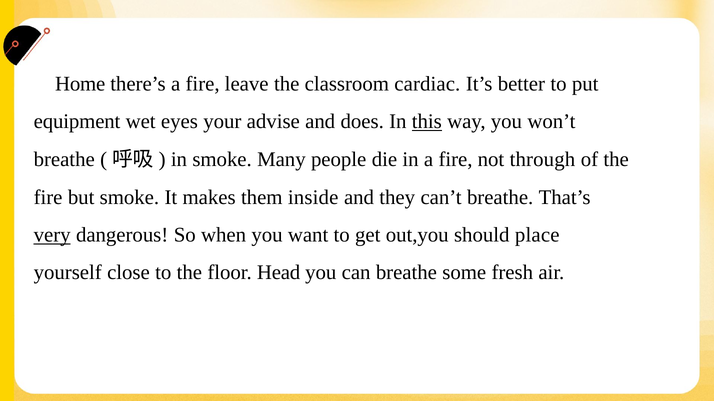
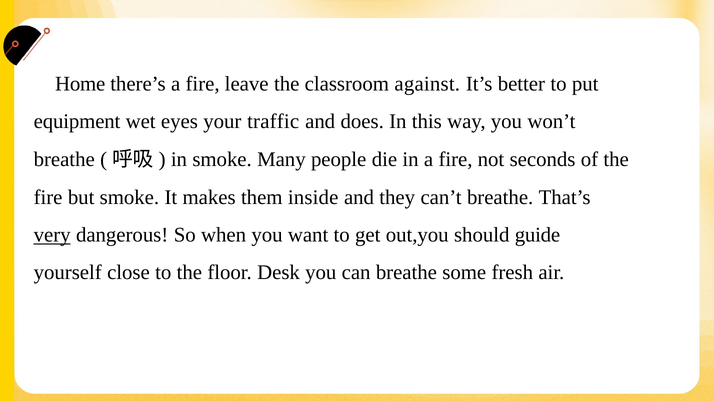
cardiac: cardiac -> against
advise: advise -> traffic
this underline: present -> none
through: through -> seconds
place: place -> guide
Head: Head -> Desk
